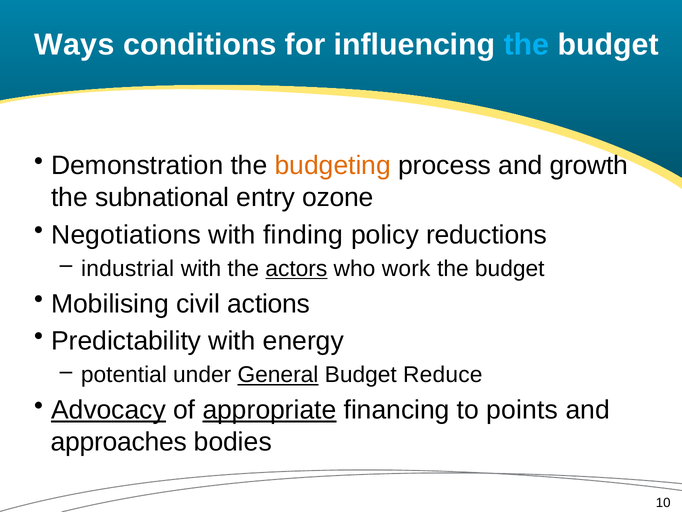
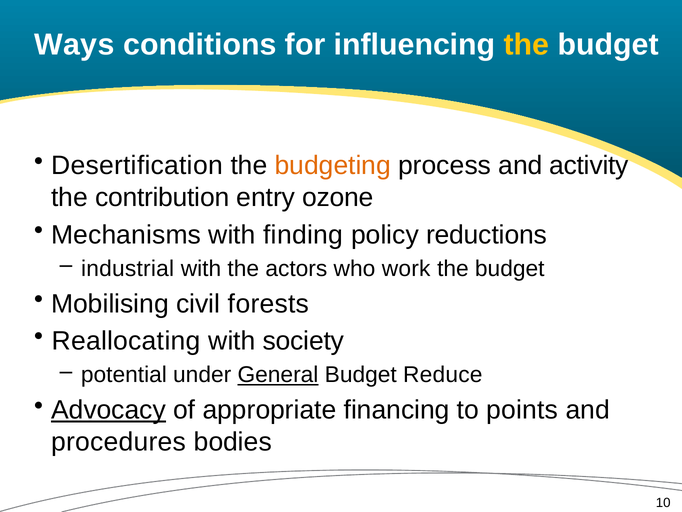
the at (526, 45) colour: light blue -> yellow
Demonstration: Demonstration -> Desertification
growth: growth -> activity
subnational: subnational -> contribution
Negotiations: Negotiations -> Mechanisms
actors underline: present -> none
actions: actions -> forests
Predictability: Predictability -> Reallocating
energy: energy -> society
appropriate underline: present -> none
approaches: approaches -> procedures
